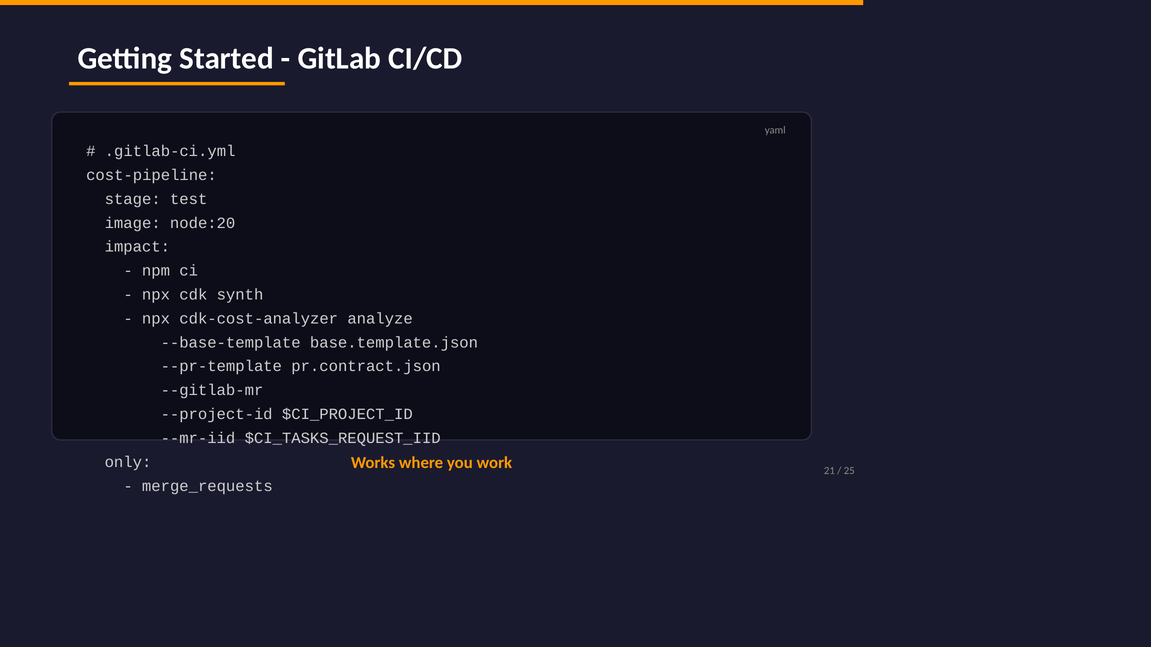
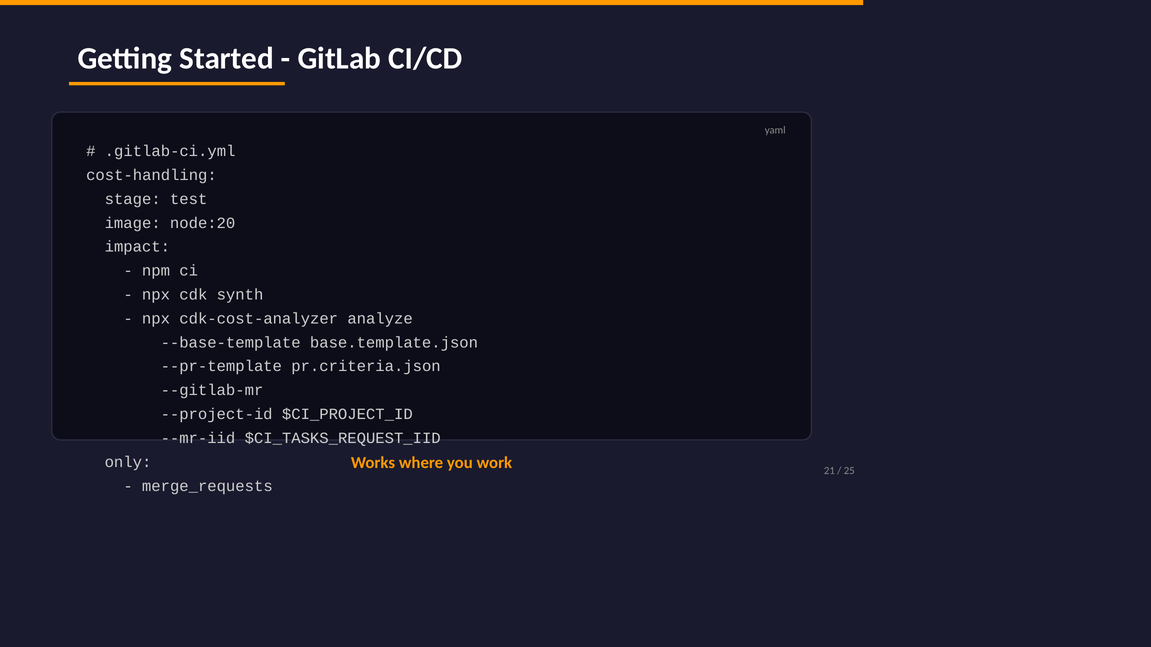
cost-pipeline: cost-pipeline -> cost-handling
pr.contract.json: pr.contract.json -> pr.criteria.json
